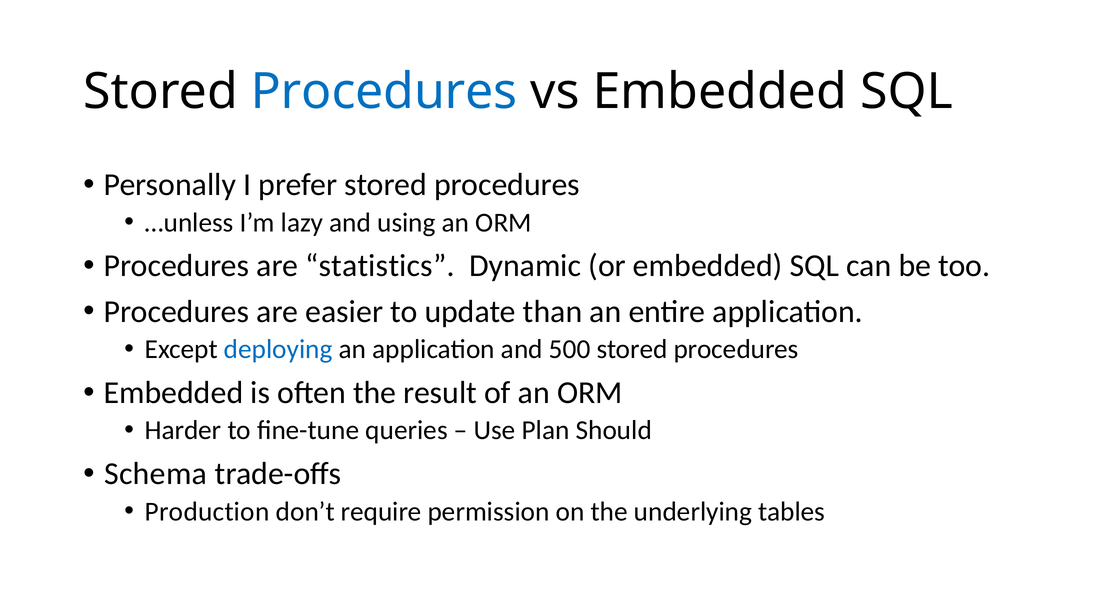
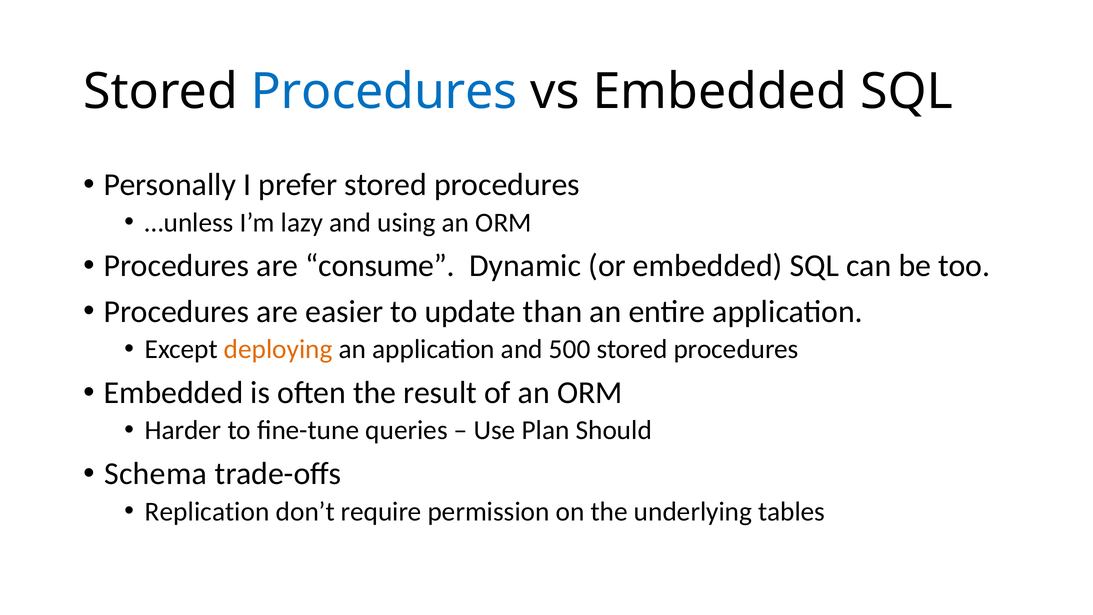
statistics: statistics -> consume
deploying colour: blue -> orange
Production: Production -> Replication
